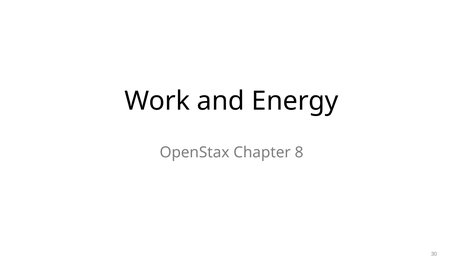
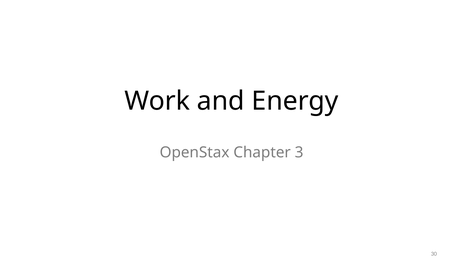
8: 8 -> 3
